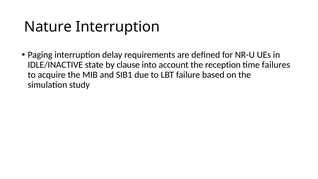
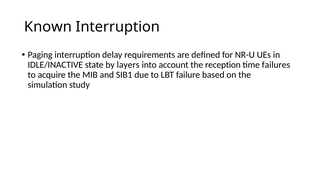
Nature: Nature -> Known
clause: clause -> layers
